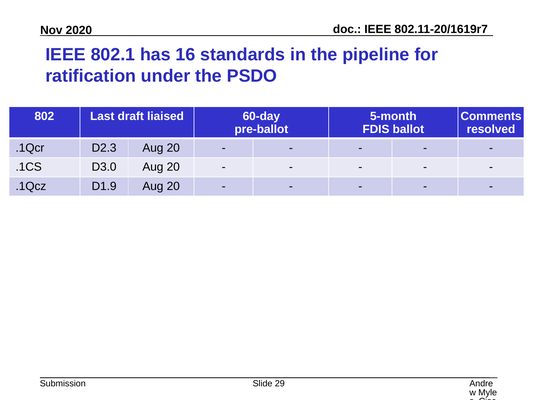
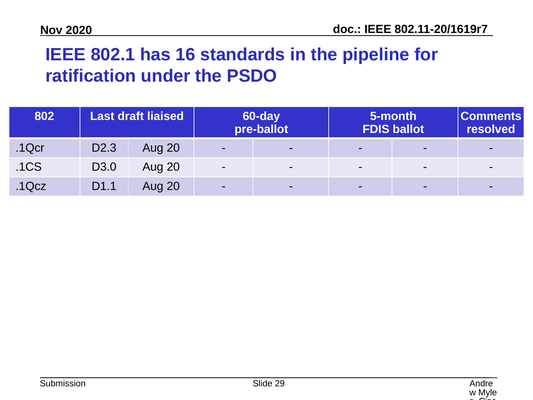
D1.9: D1.9 -> D1.1
